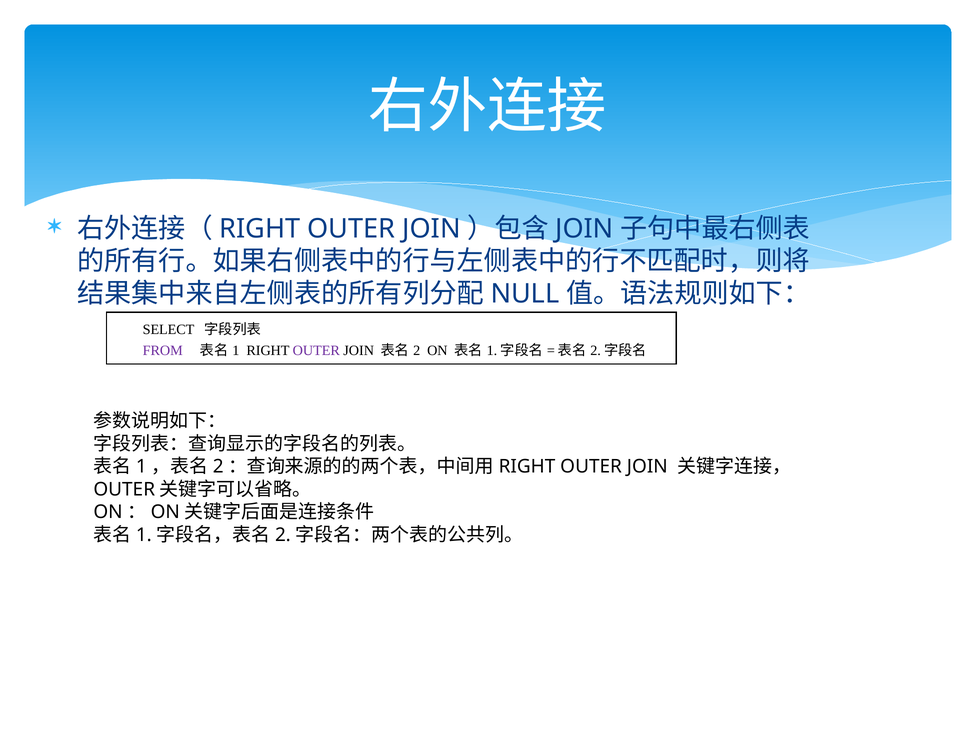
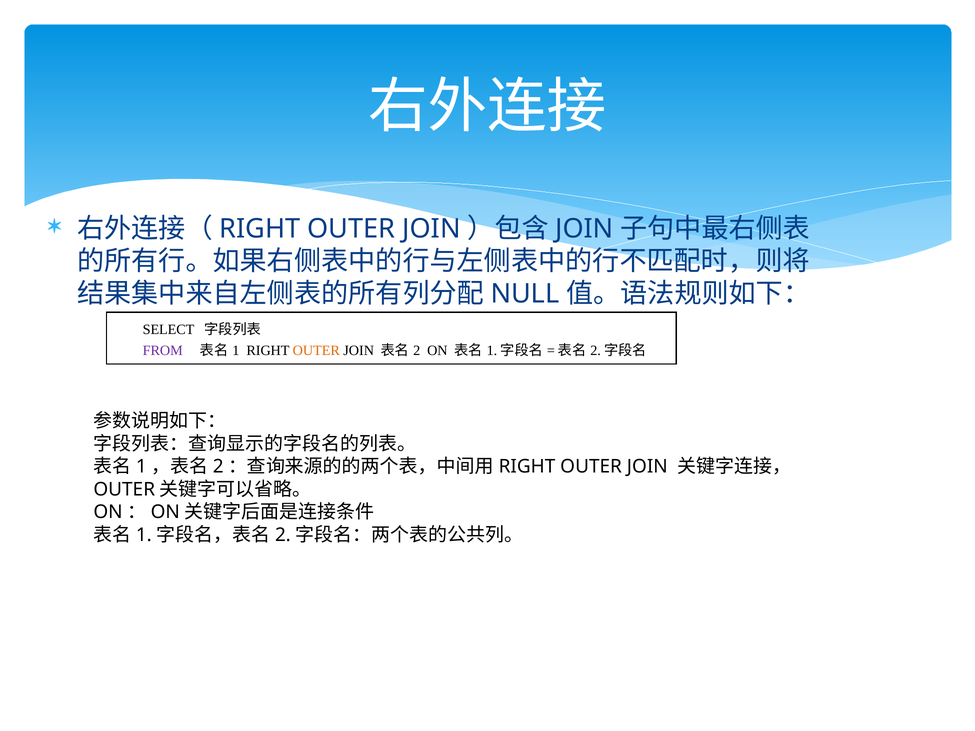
OUTER at (316, 351) colour: purple -> orange
